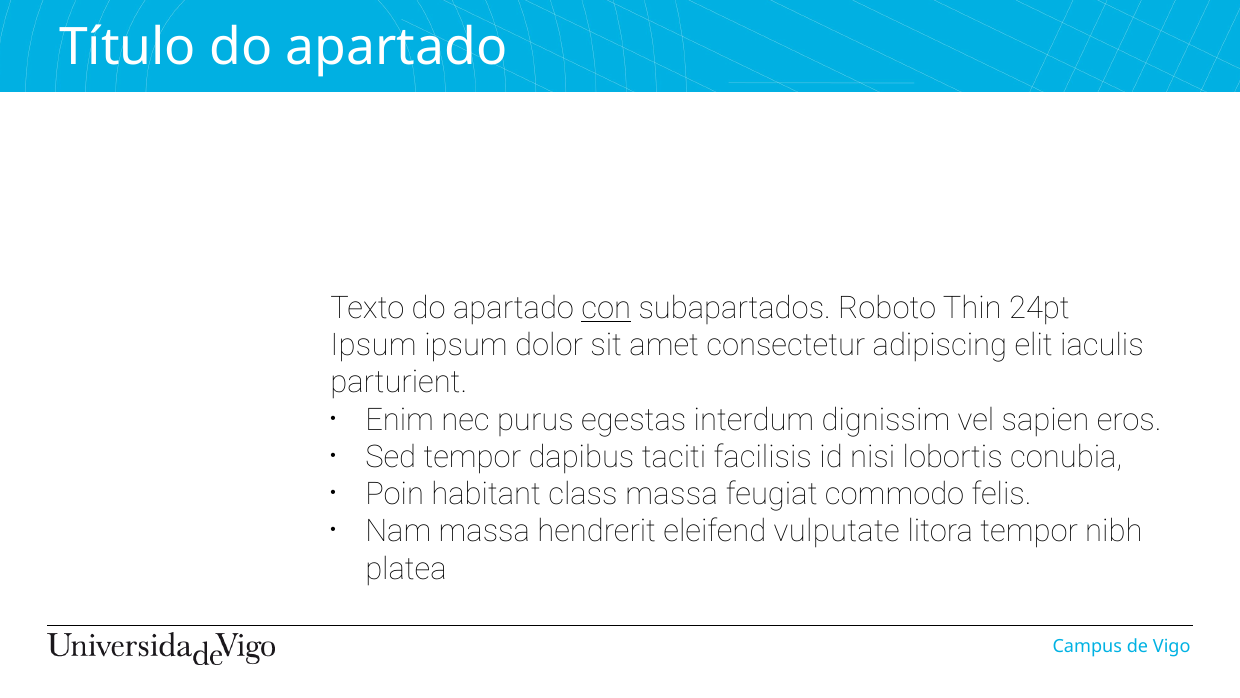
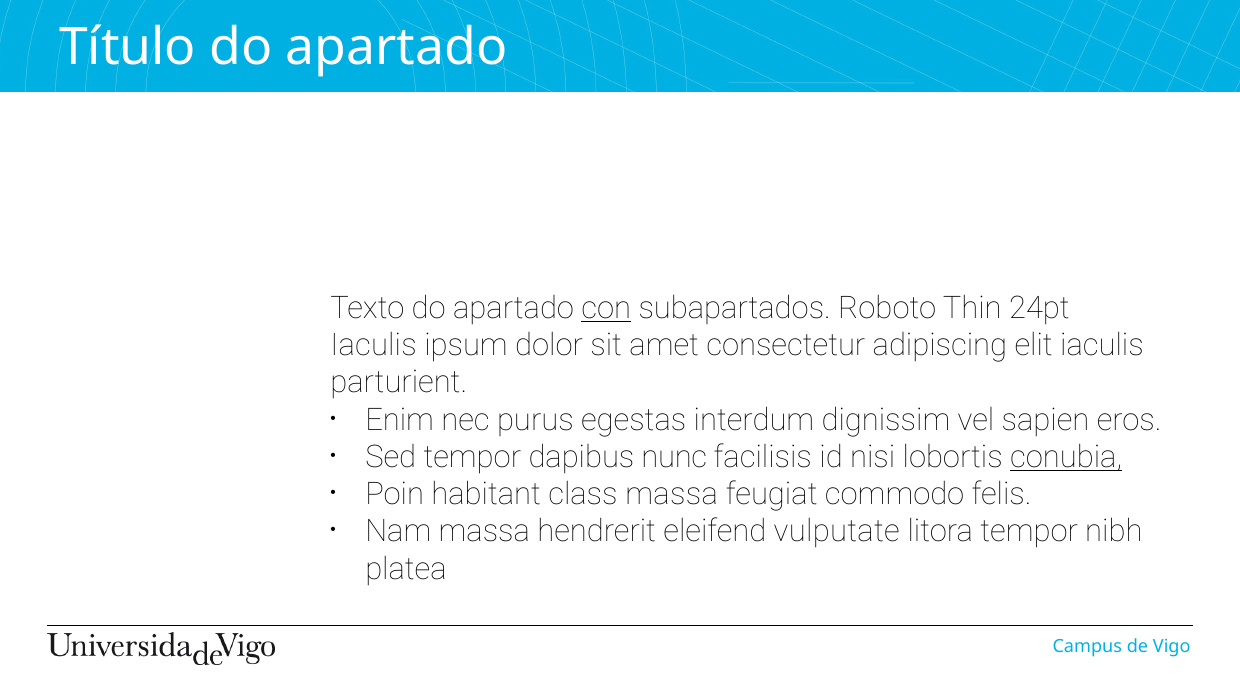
Ipsum at (374, 345): Ipsum -> Iaculis
taciti: taciti -> nunc
conubia underline: none -> present
